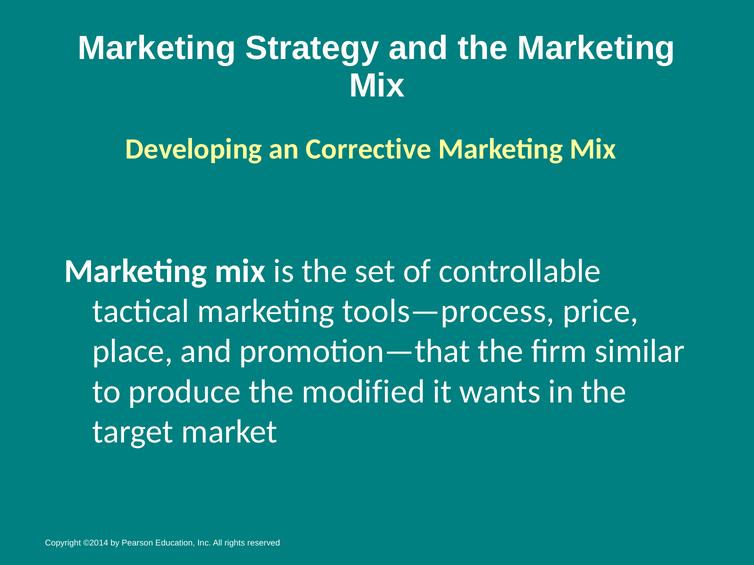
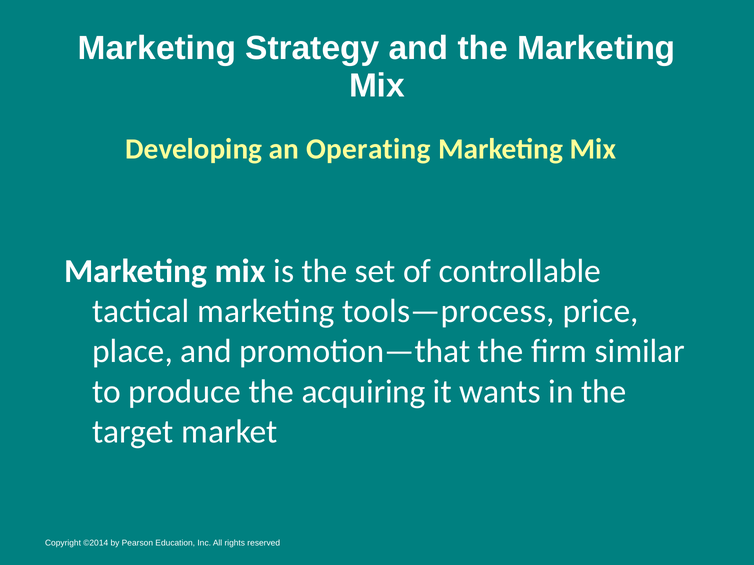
Corrective: Corrective -> Operating
modified: modified -> acquiring
